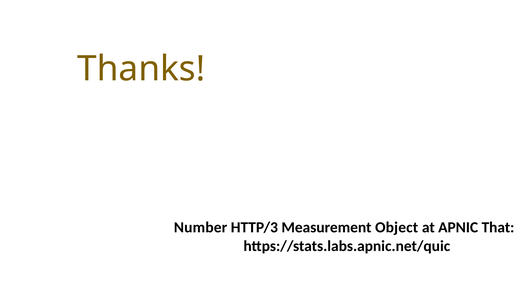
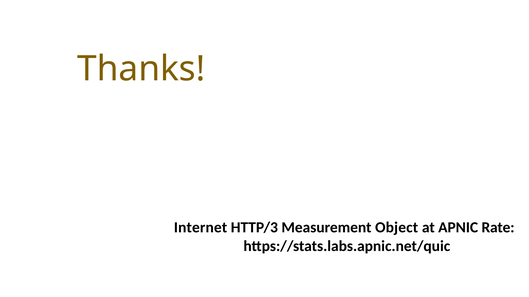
Number: Number -> Internet
That: That -> Rate
